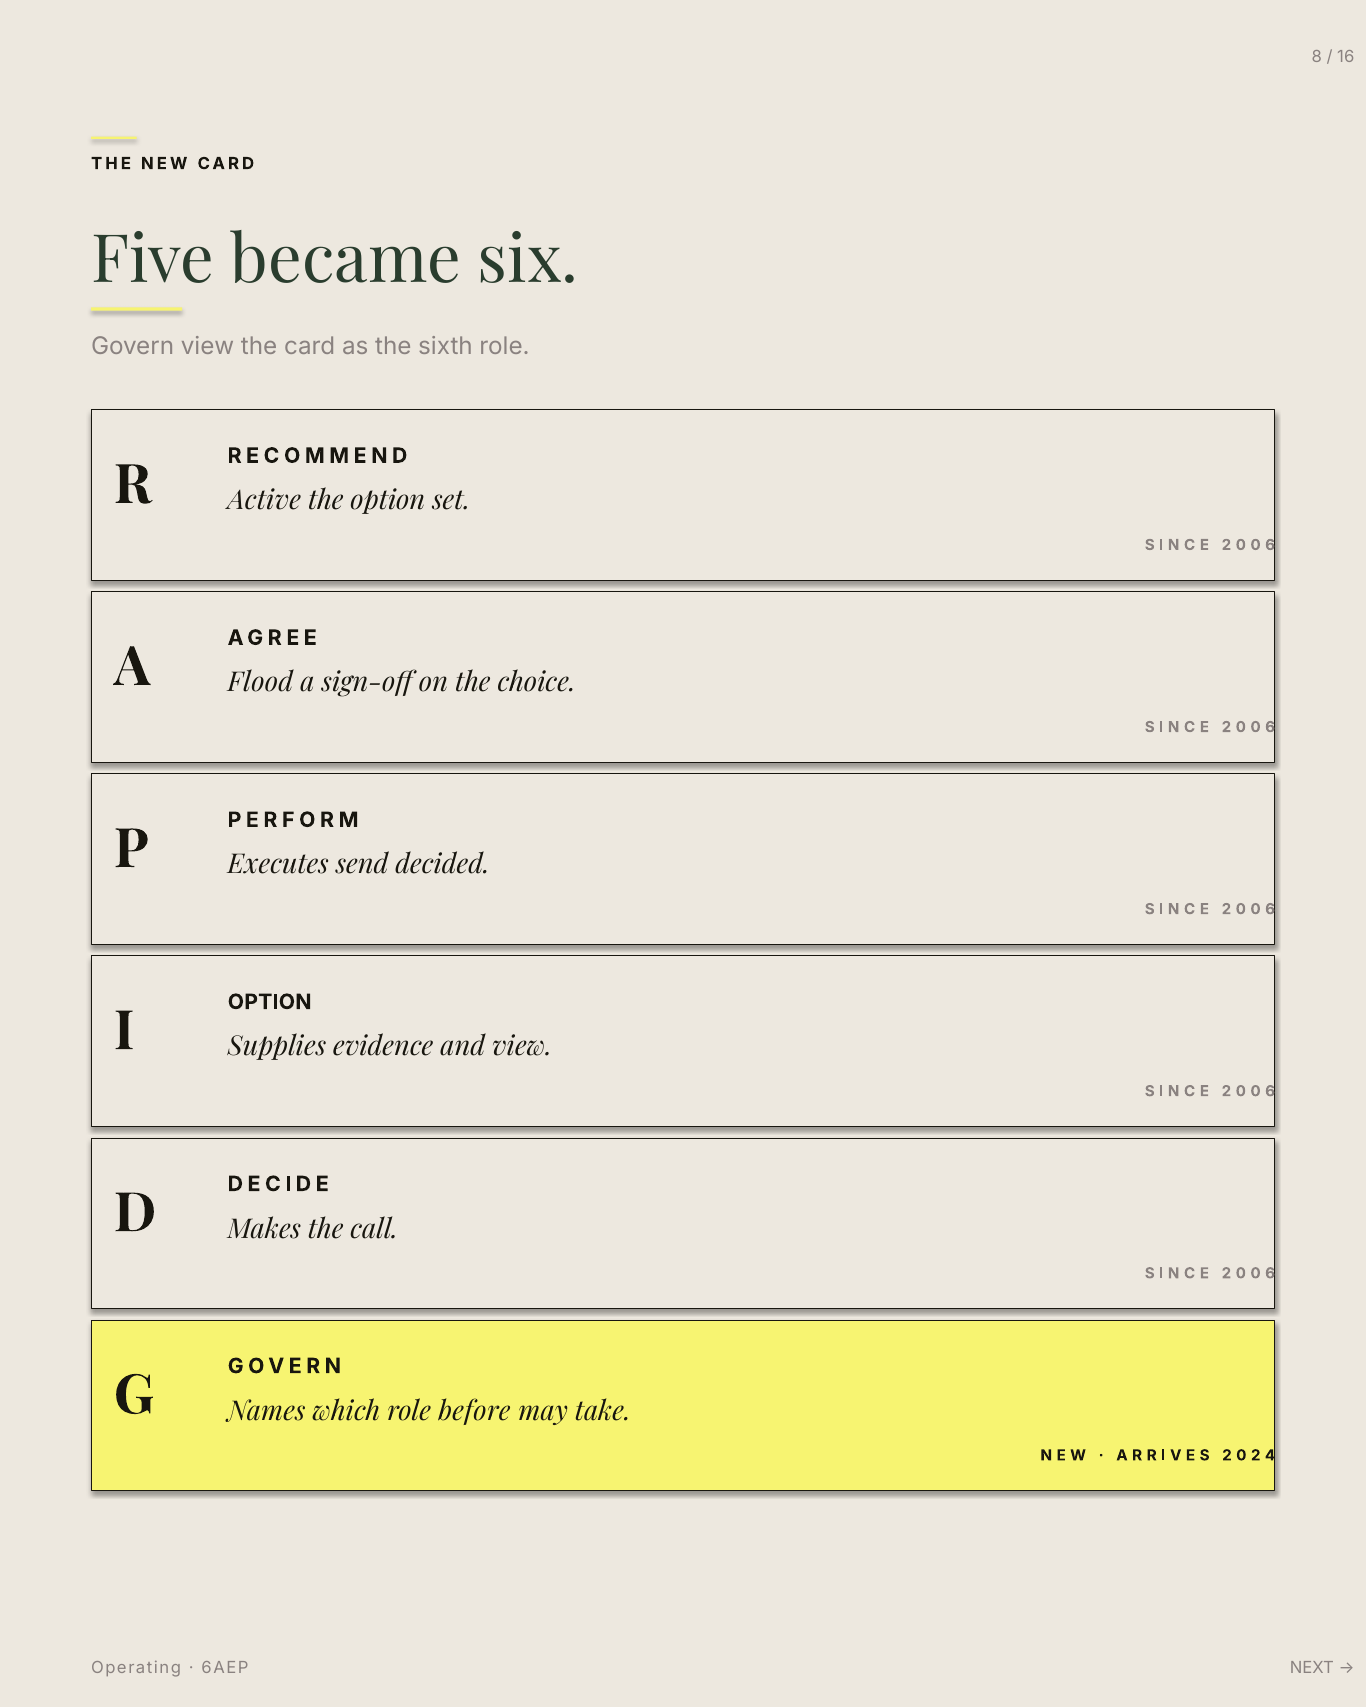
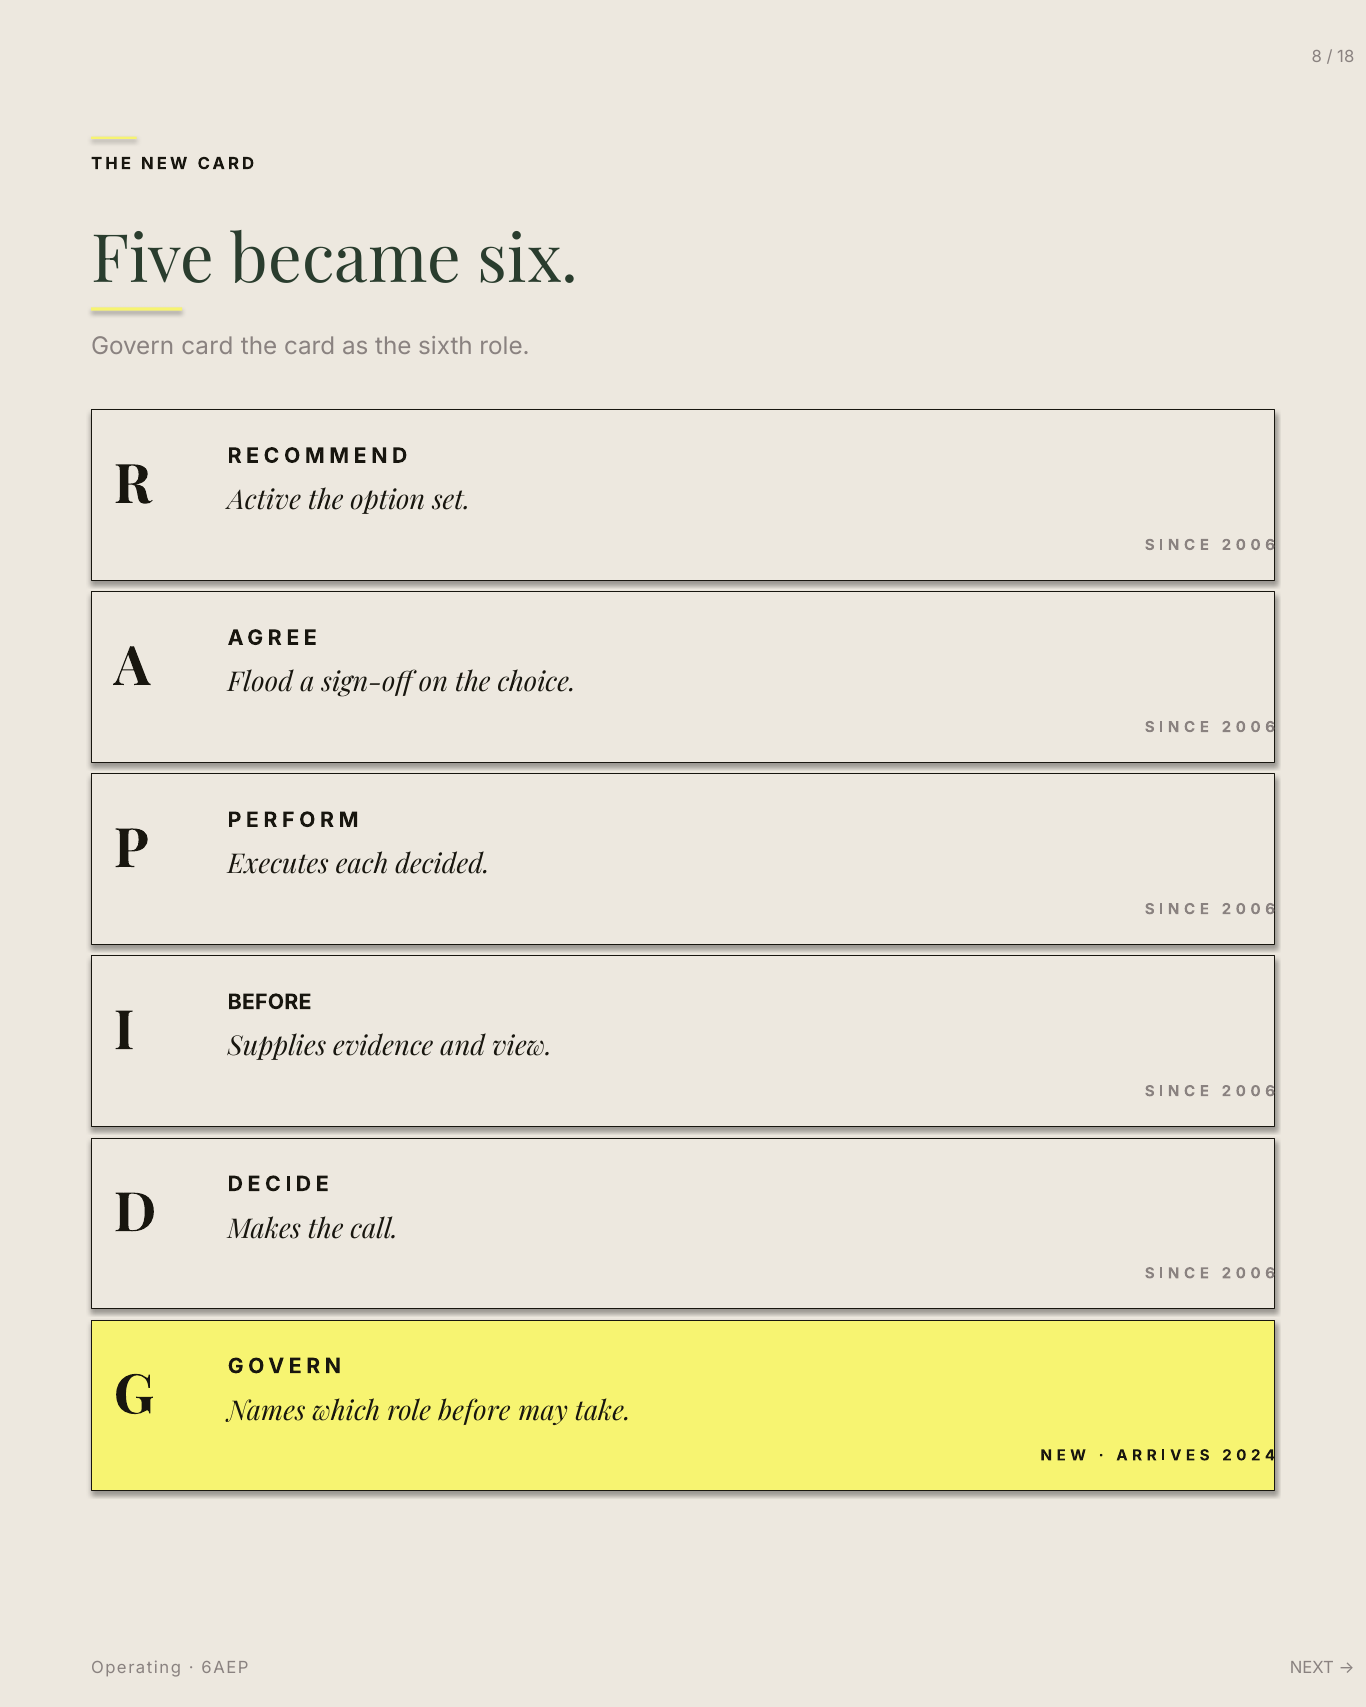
16: 16 -> 18
Govern view: view -> card
send: send -> each
OPTION at (270, 1002): OPTION -> BEFORE
